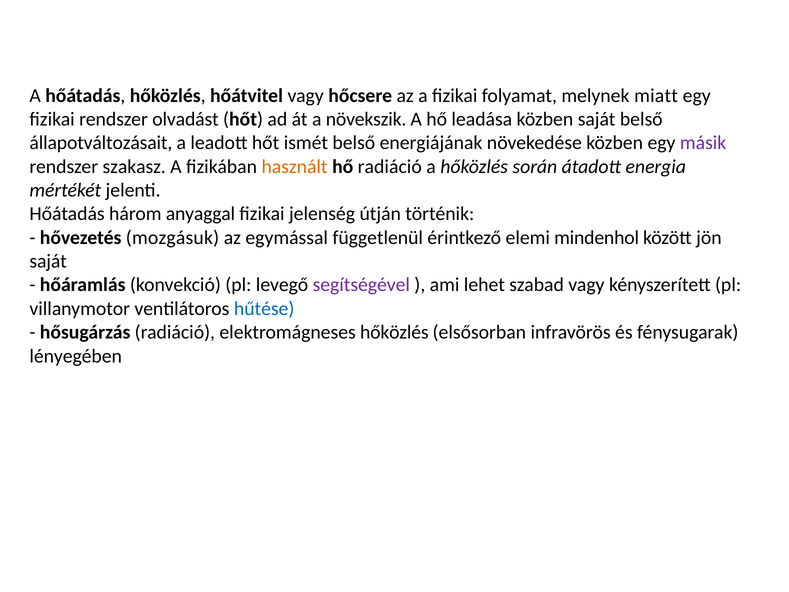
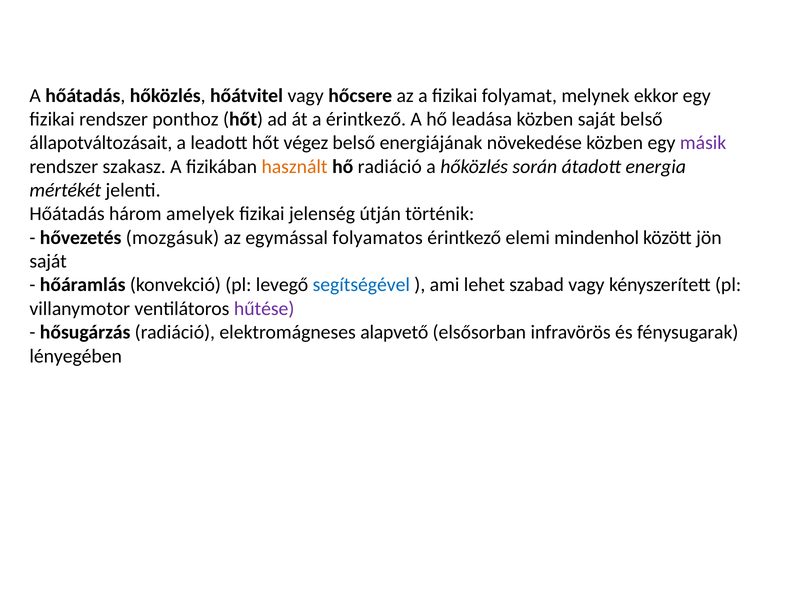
miatt: miatt -> ekkor
olvadást: olvadást -> ponthoz
a növekszik: növekszik -> érintkező
ismét: ismét -> végez
anyaggal: anyaggal -> amelyek
függetlenül: függetlenül -> folyamatos
segítségével colour: purple -> blue
hűtése colour: blue -> purple
elektromágneses hőközlés: hőközlés -> alapvető
